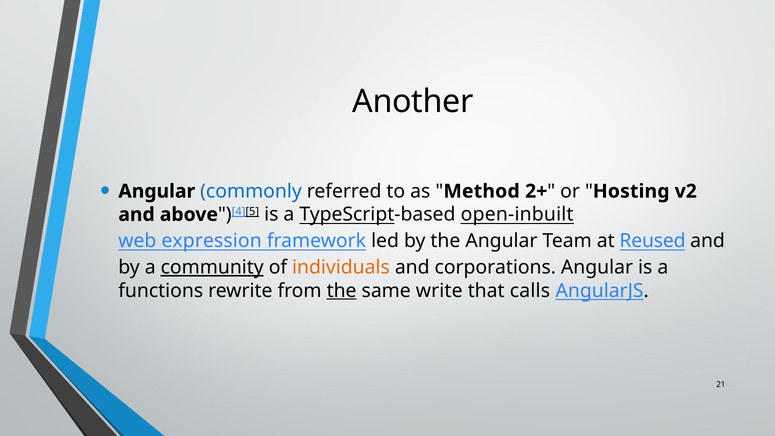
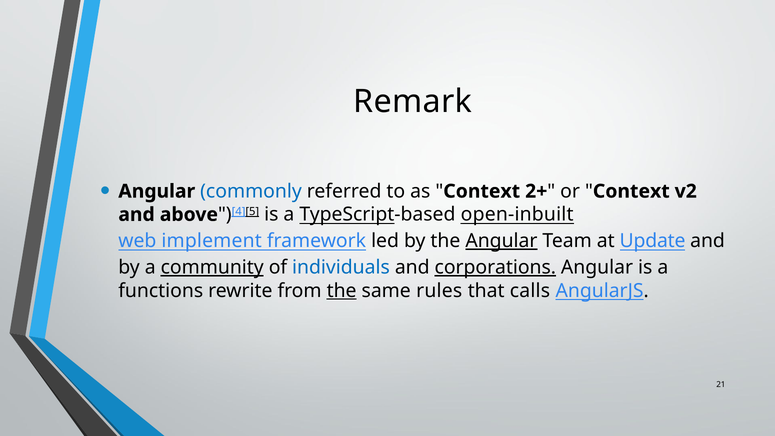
Another: Another -> Remark
Method at (482, 191): Method -> Context
Hosting at (631, 191): Hosting -> Context
expression: expression -> implement
Angular at (501, 241) underline: none -> present
Reused: Reused -> Update
individuals colour: orange -> blue
corporations underline: none -> present
write: write -> rules
